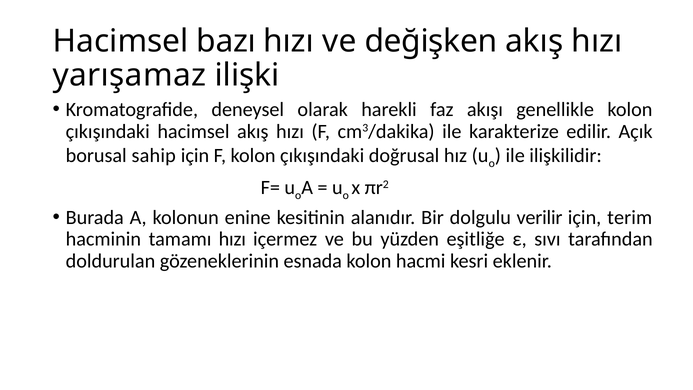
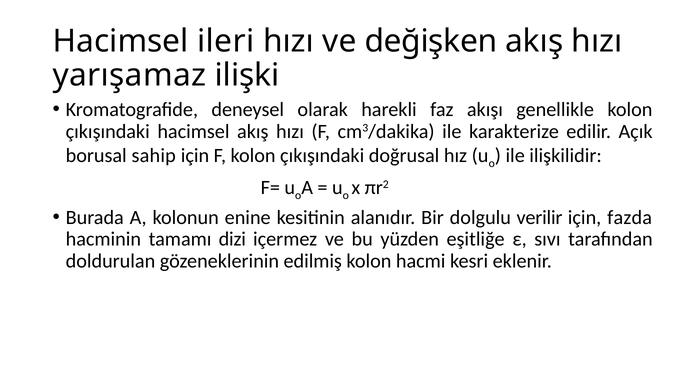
bazı: bazı -> ileri
terim: terim -> fazda
tamamı hızı: hızı -> dizi
esnada: esnada -> edilmiş
